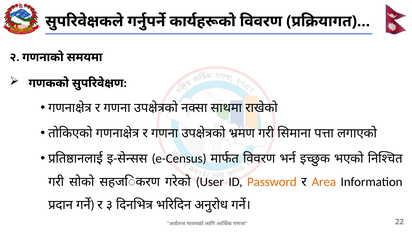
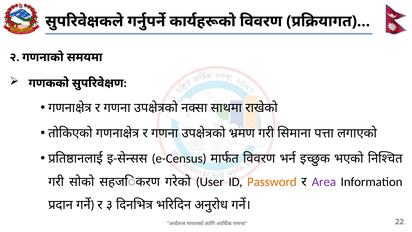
Area colour: orange -> purple
